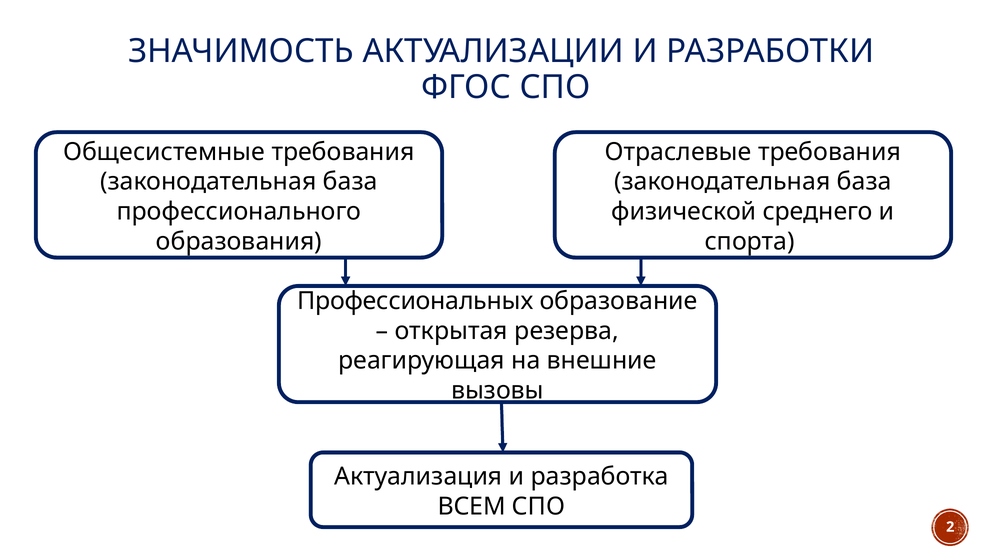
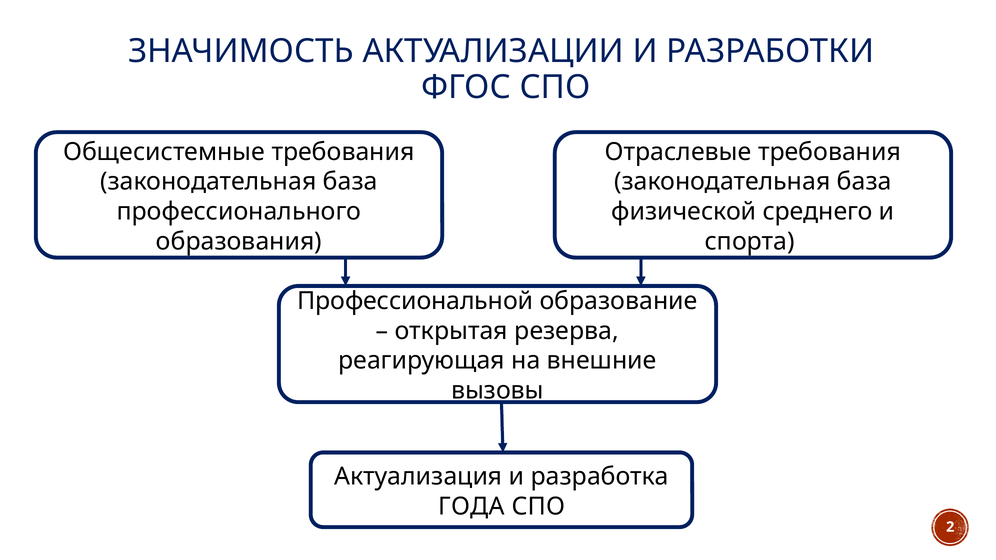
Профессиональных: Профессиональных -> Профессиональной
ВСЕМ: ВСЕМ -> ГОДА
